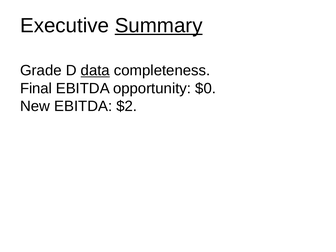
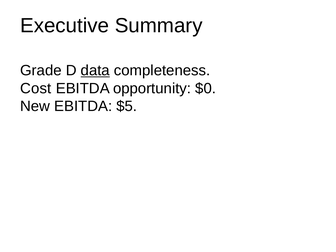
Summary underline: present -> none
Final: Final -> Cost
$2: $2 -> $5
